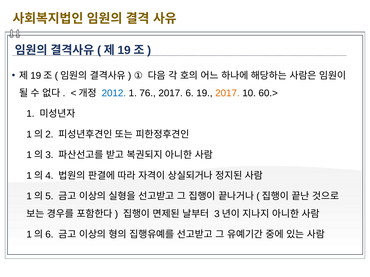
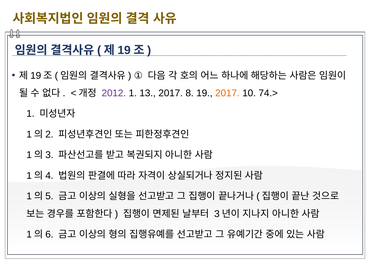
2012 colour: blue -> purple
76: 76 -> 13
6: 6 -> 8
60.>: 60.> -> 74.>
